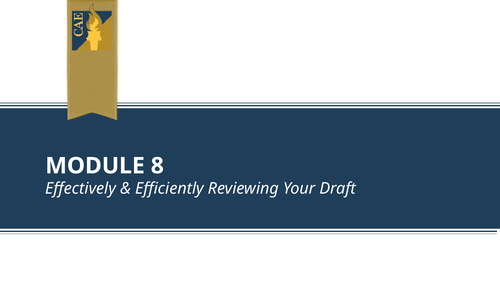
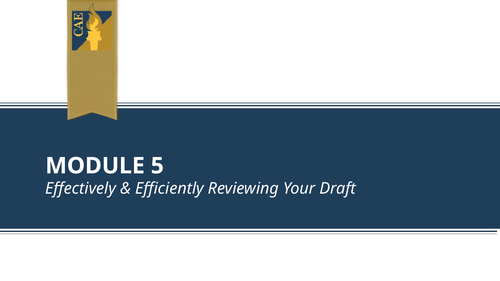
8: 8 -> 5
